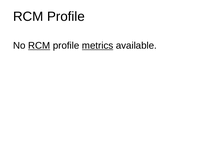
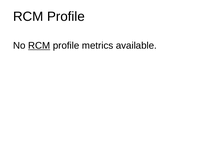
metrics underline: present -> none
